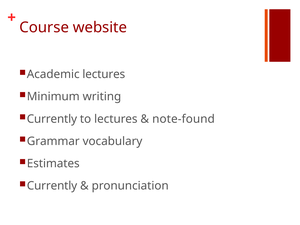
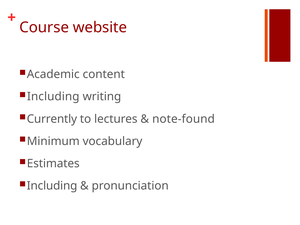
Academic lectures: lectures -> content
Minimum at (53, 97): Minimum -> Including
Grammar: Grammar -> Minimum
Currently at (52, 186): Currently -> Including
